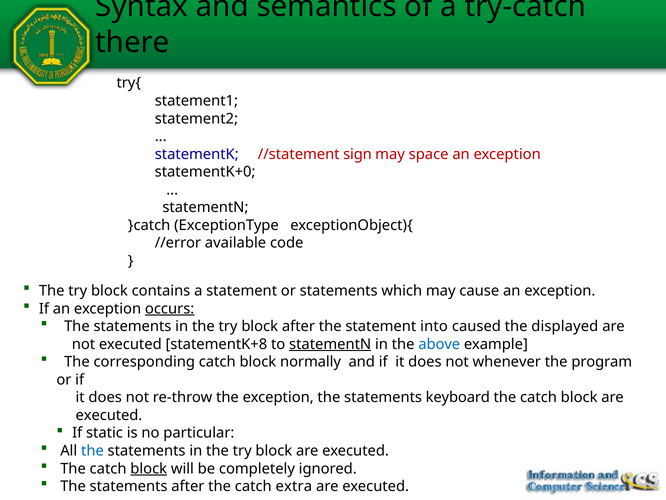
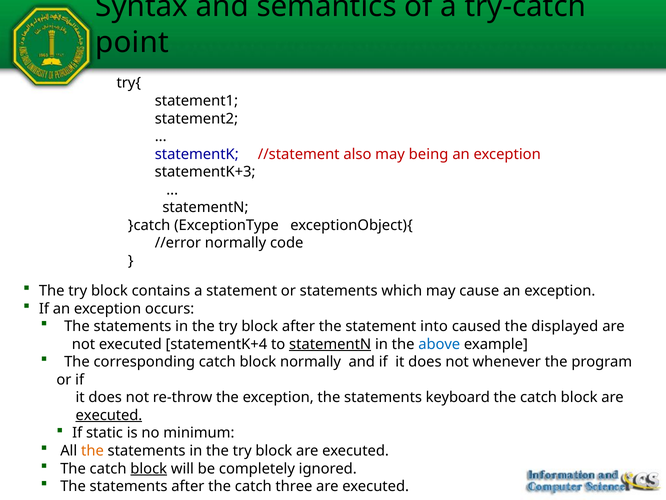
there: there -> point
sign: sign -> also
space: space -> being
statementK+0: statementK+0 -> statementK+3
//error available: available -> normally
occurs underline: present -> none
statementK+8: statementK+8 -> statementK+4
executed at (109, 415) underline: none -> present
particular: particular -> minimum
the at (92, 450) colour: blue -> orange
extra: extra -> three
